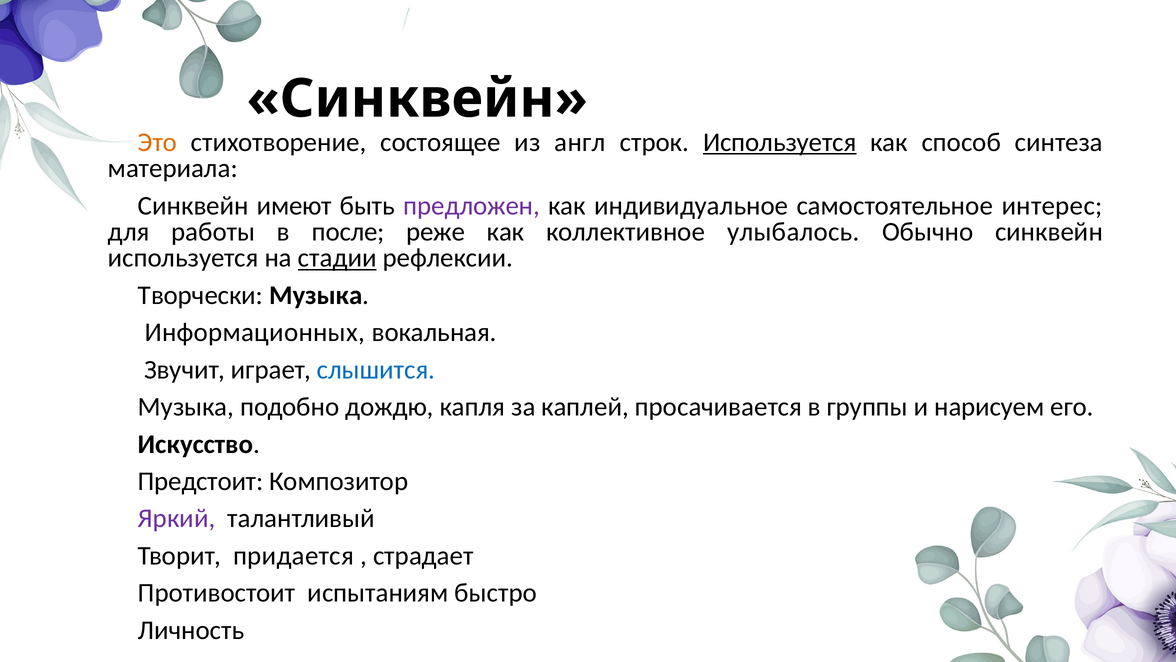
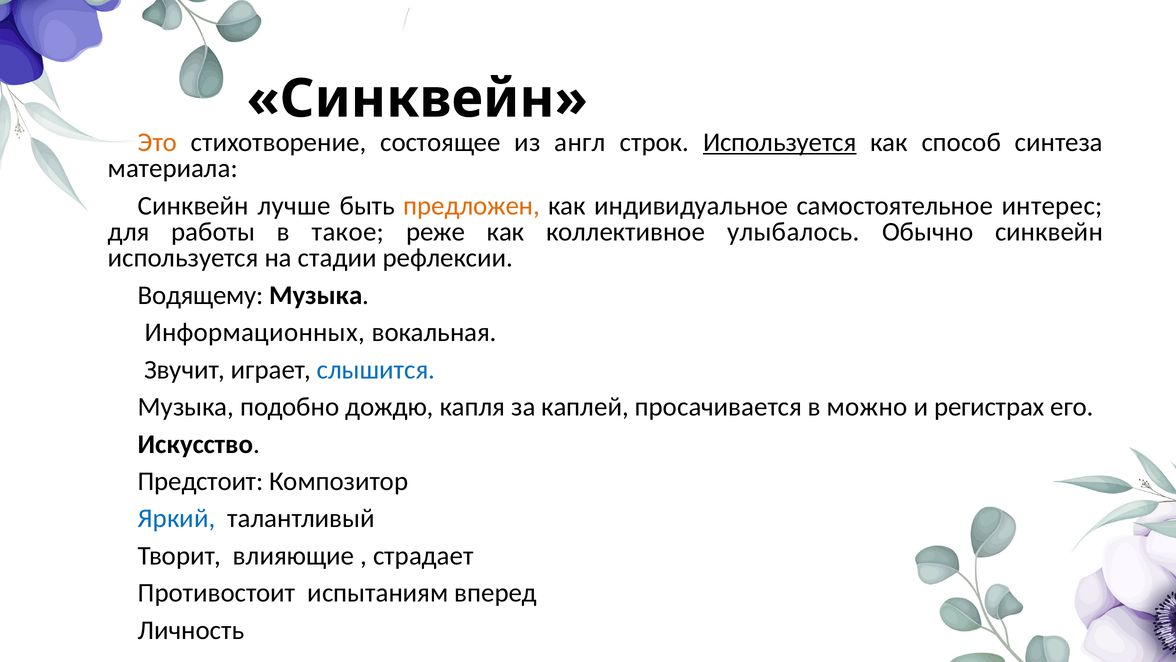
имеют: имеют -> лучше
предложен colour: purple -> orange
после: после -> такое
стадии underline: present -> none
Творчески: Творчески -> Водящему
группы: группы -> можно
нарисуем: нарисуем -> регистрах
Яркий colour: purple -> blue
придается: придается -> влияющие
быстро: быстро -> вперед
